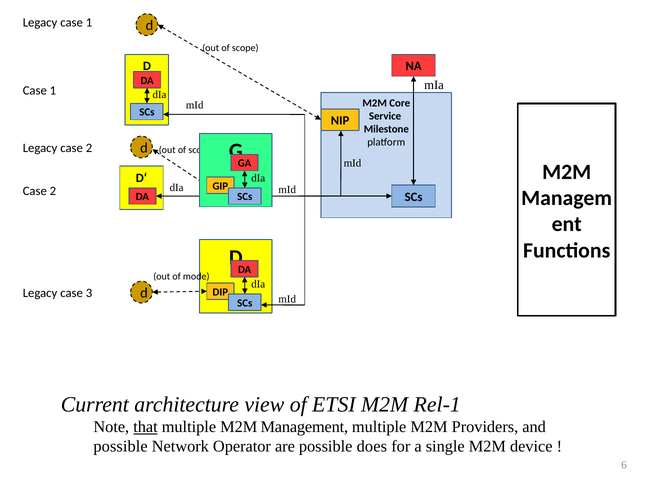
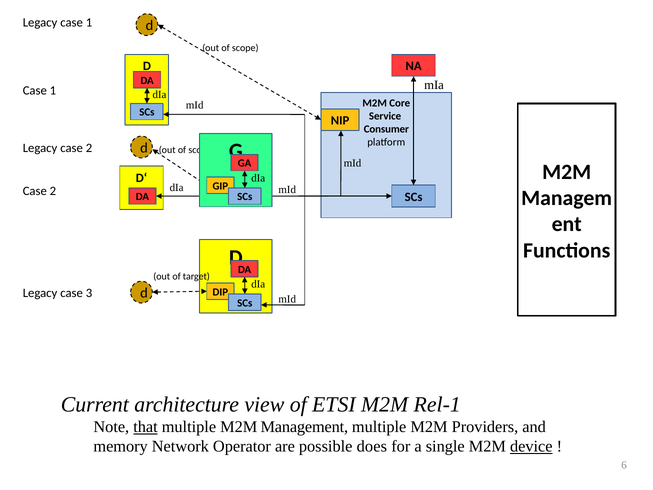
Milestone: Milestone -> Consumer
mode: mode -> target
possible at (121, 446): possible -> memory
device underline: none -> present
